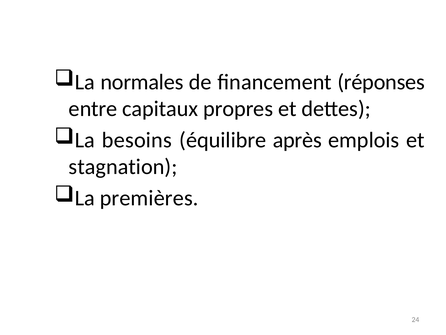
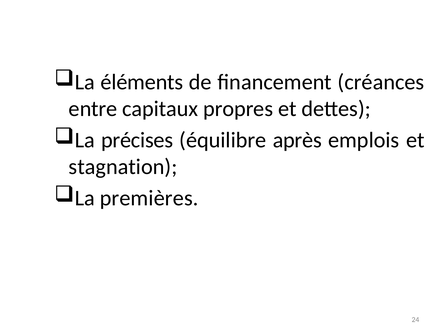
normales: normales -> éléments
réponses: réponses -> créances
besoins: besoins -> précises
